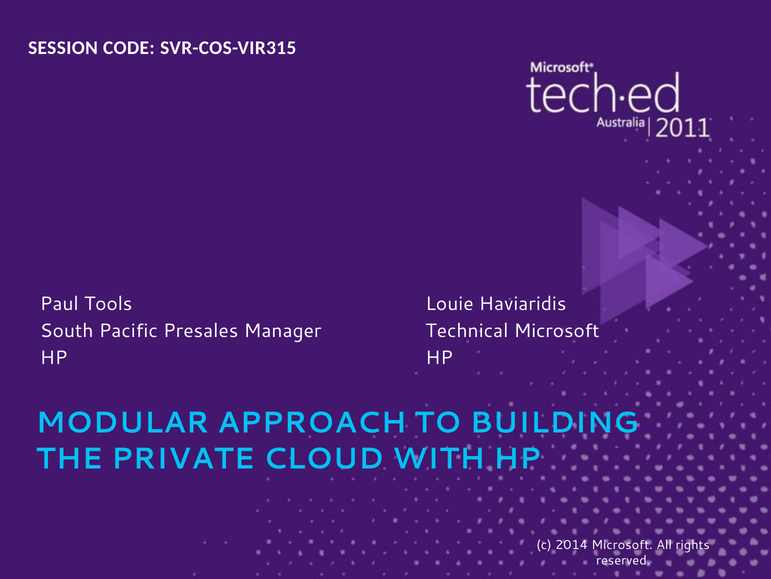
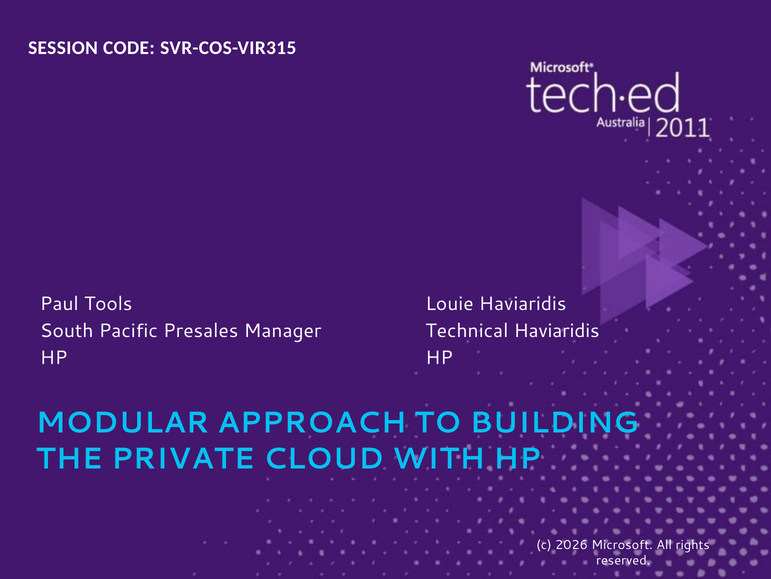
Technical Microsoft: Microsoft -> Haviaridis
2014: 2014 -> 2026
